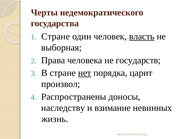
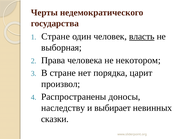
государств: государств -> некотором
нет underline: present -> none
взимание: взимание -> выбирает
жизнь: жизнь -> сказки
